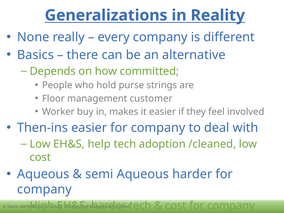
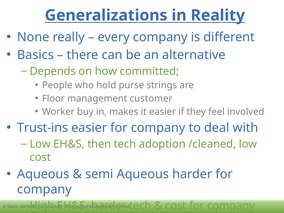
Then-ins: Then-ins -> Trust-ins
help: help -> then
